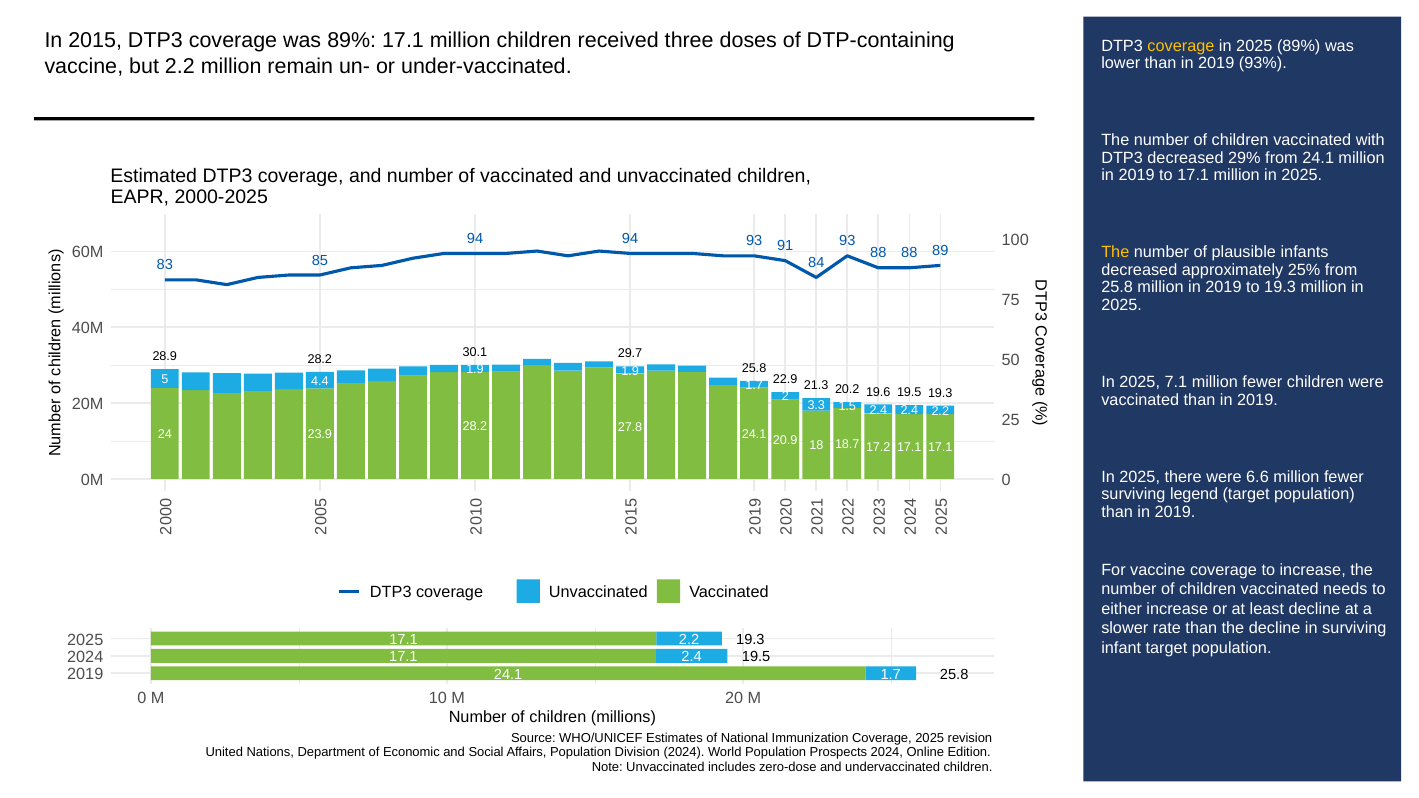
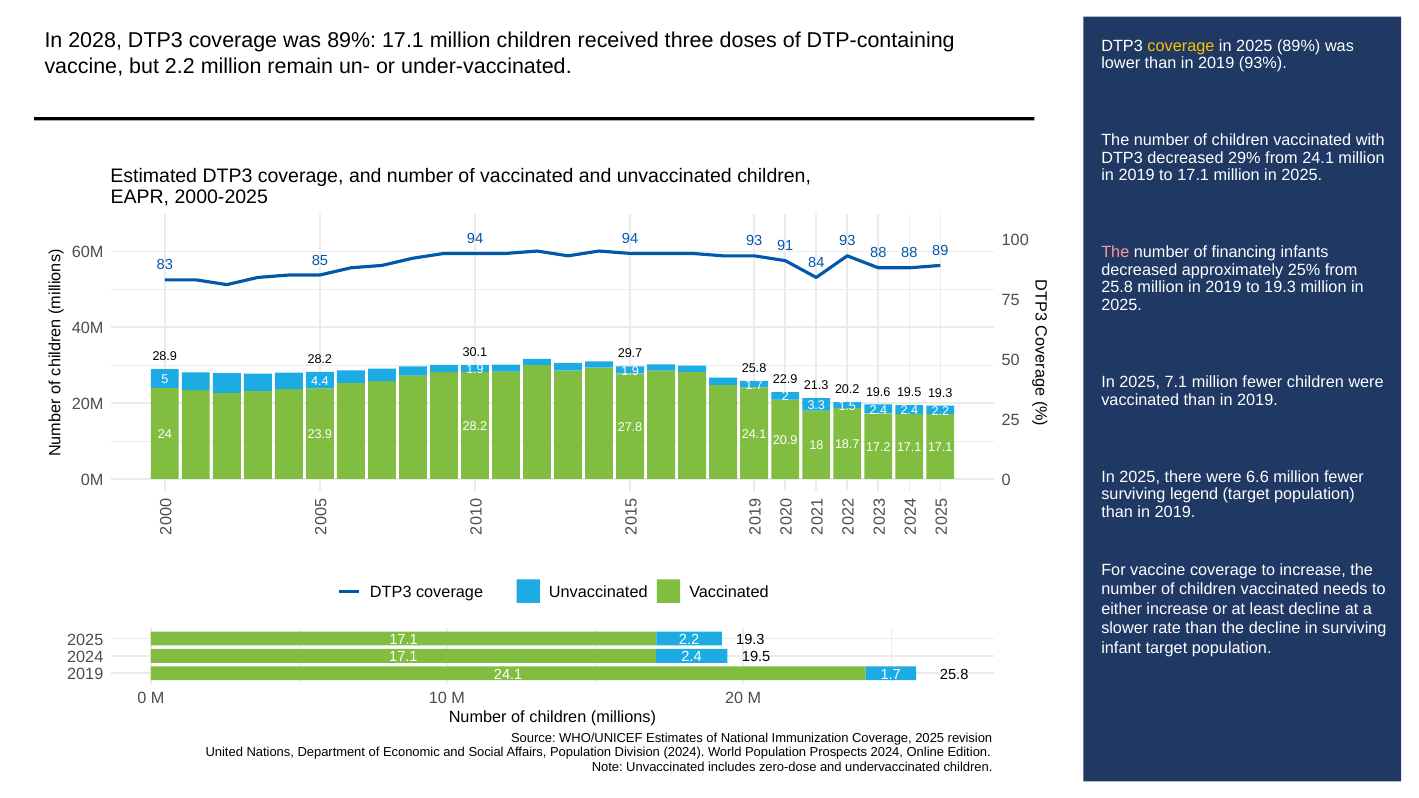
2015: 2015 -> 2028
The at (1115, 253) colour: yellow -> pink
plausible: plausible -> financing
